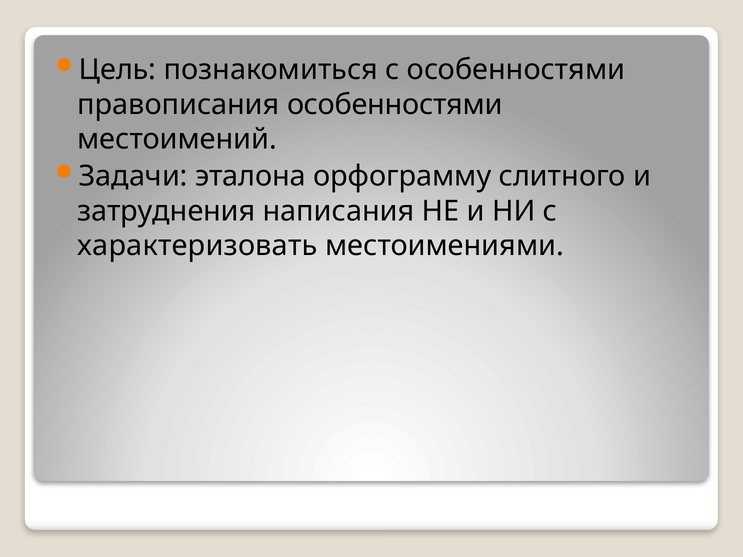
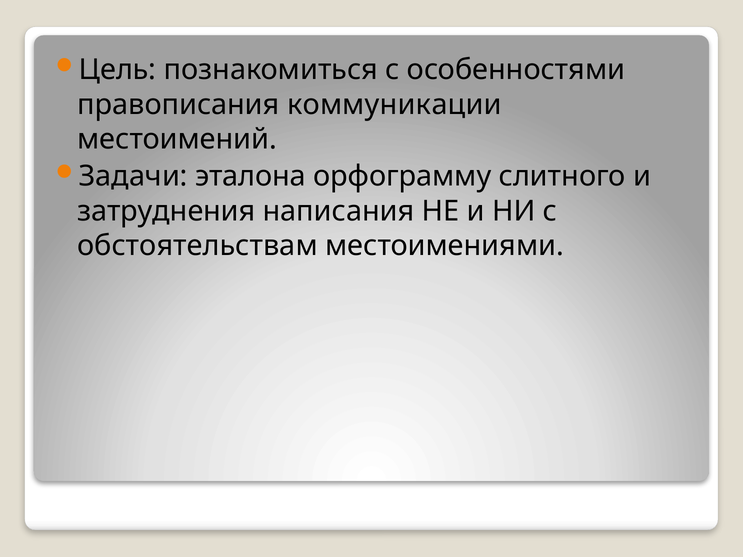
правописания особенностями: особенностями -> коммуникации
характеризовать: характеризовать -> обстоятельствам
